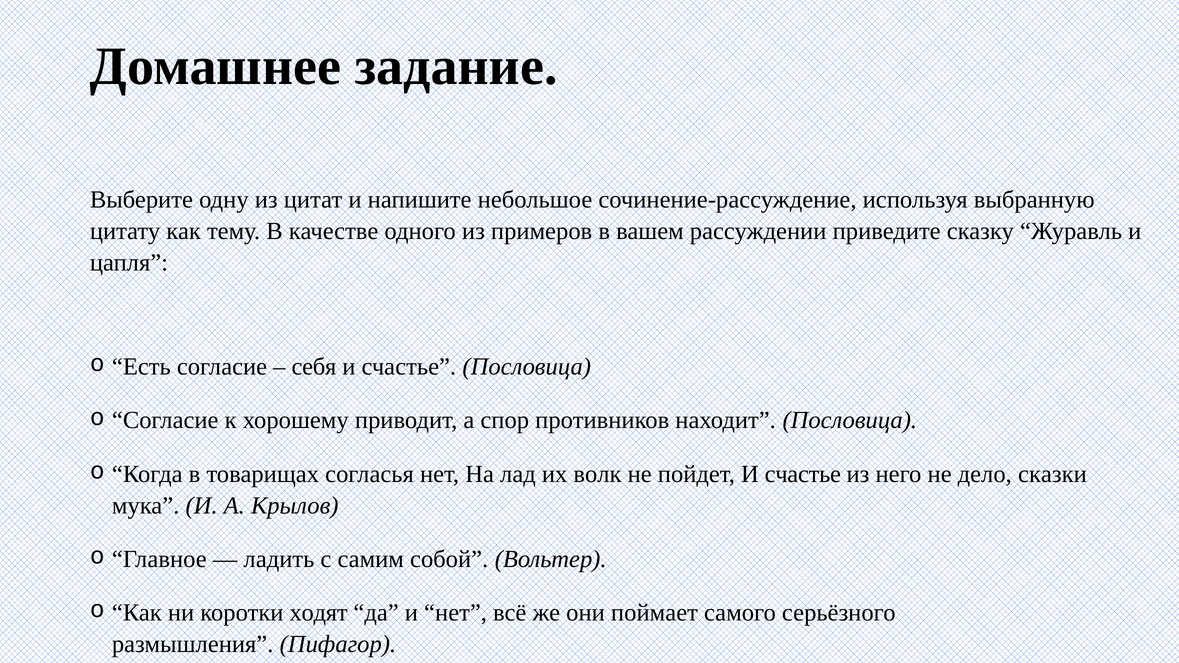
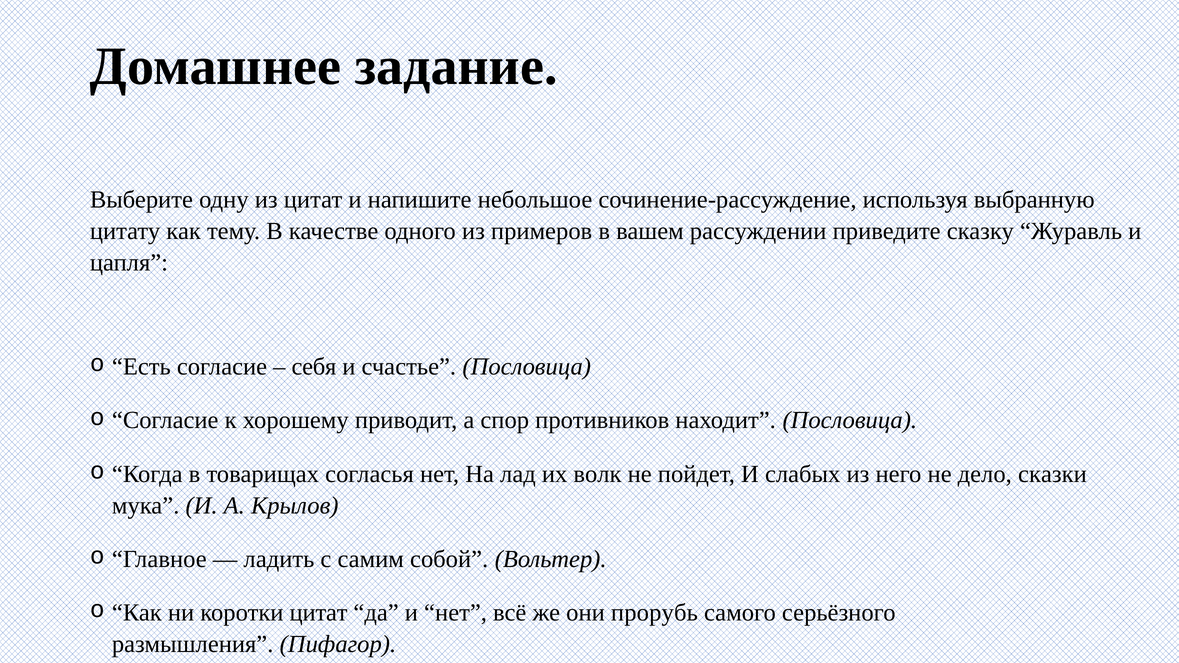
пойдет И счастье: счастье -> слабых
коротки ходят: ходят -> цитат
поймает: поймает -> прорубь
